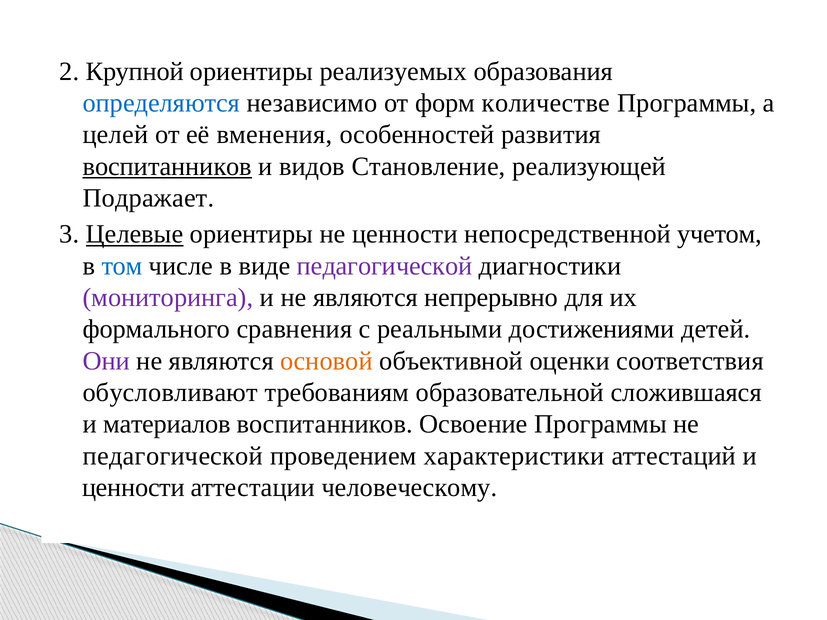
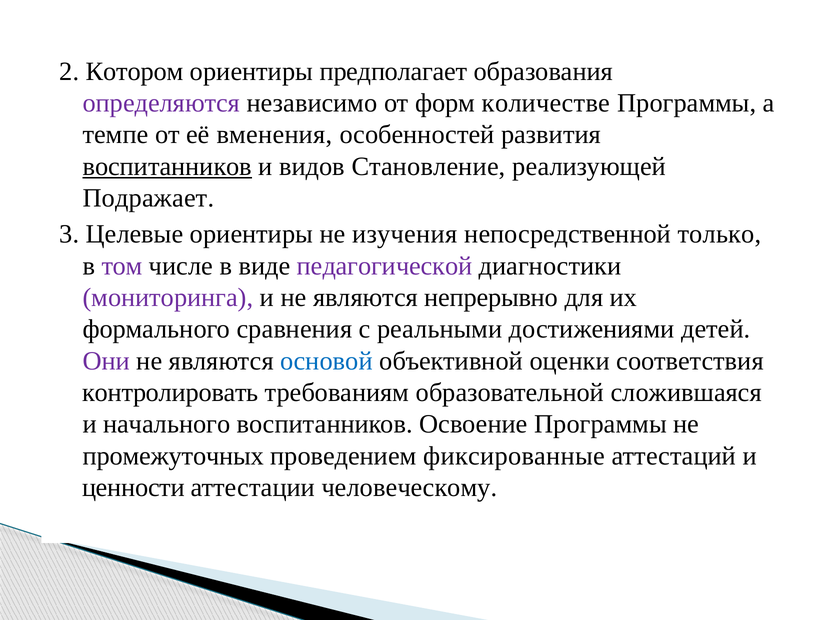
Крупной: Крупной -> Котором
реализуемых: реализуемых -> предполагает
определяются colour: blue -> purple
целей: целей -> темпе
Целевые underline: present -> none
не ценности: ценности -> изучения
учетом: учетом -> только
том colour: blue -> purple
основой colour: orange -> blue
обусловливают: обусловливают -> контролировать
материалов: материалов -> начального
педагогической at (173, 456): педагогической -> промежуточных
характеристики: характеристики -> фиксированные
